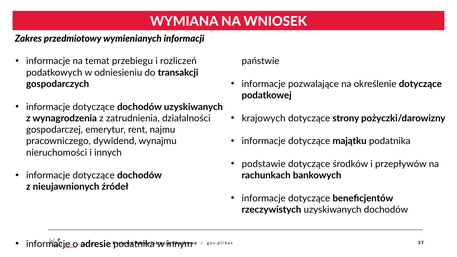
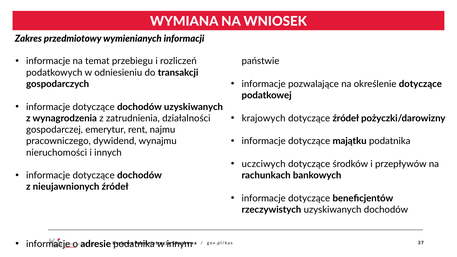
dotyczące strony: strony -> źródeł
podstawie: podstawie -> uczciwych
